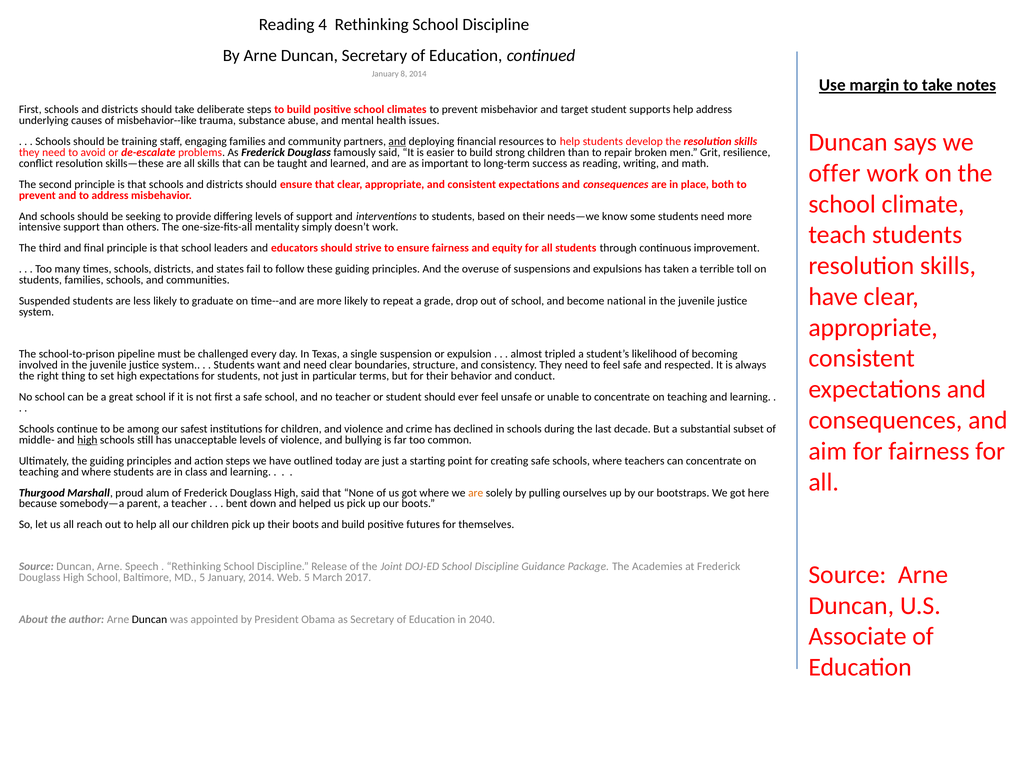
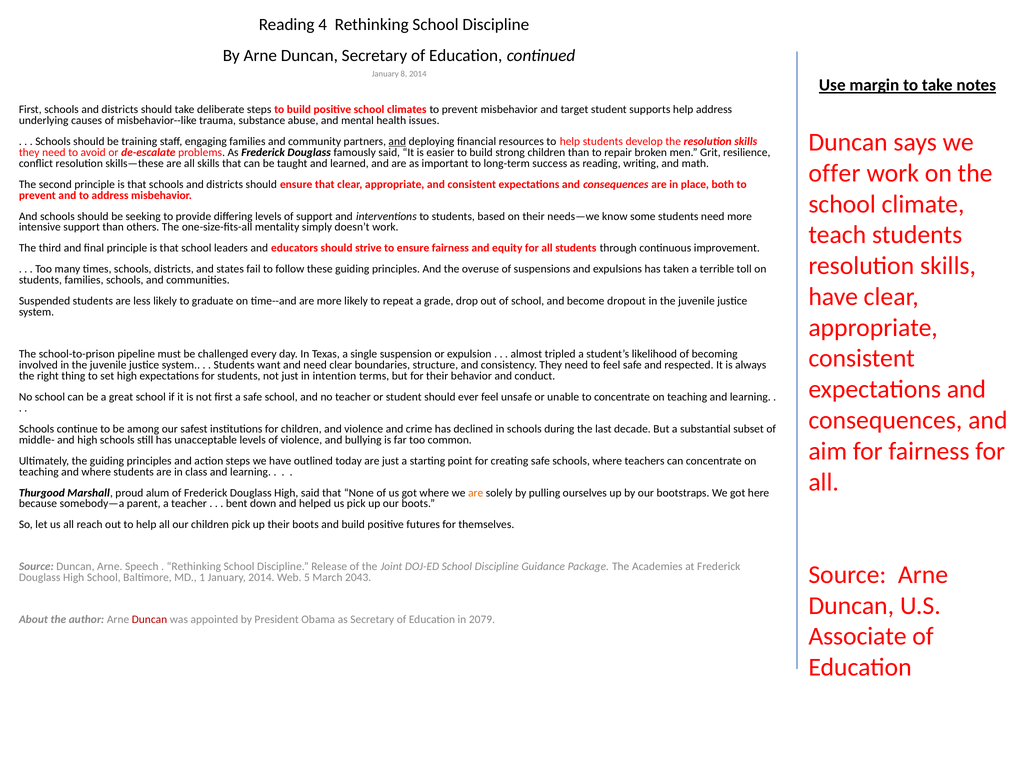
national: national -> dropout
particular: particular -> intention
high at (87, 440) underline: present -> none
MD 5: 5 -> 1
2017: 2017 -> 2043
Duncan at (150, 620) colour: black -> red
2040: 2040 -> 2079
